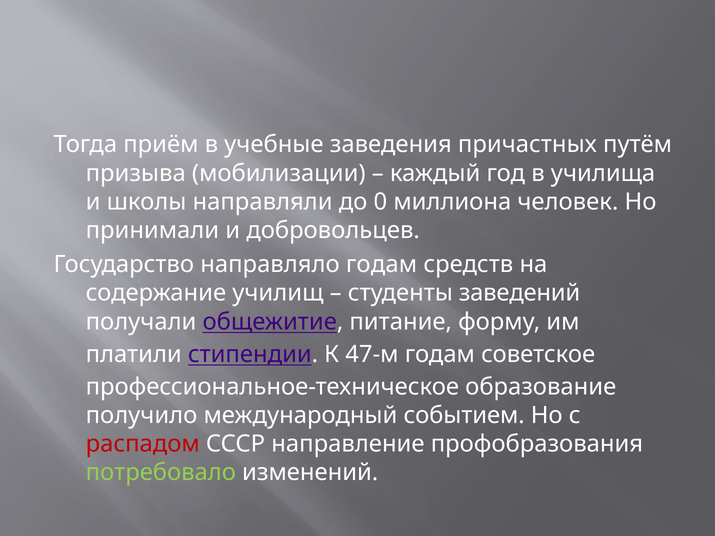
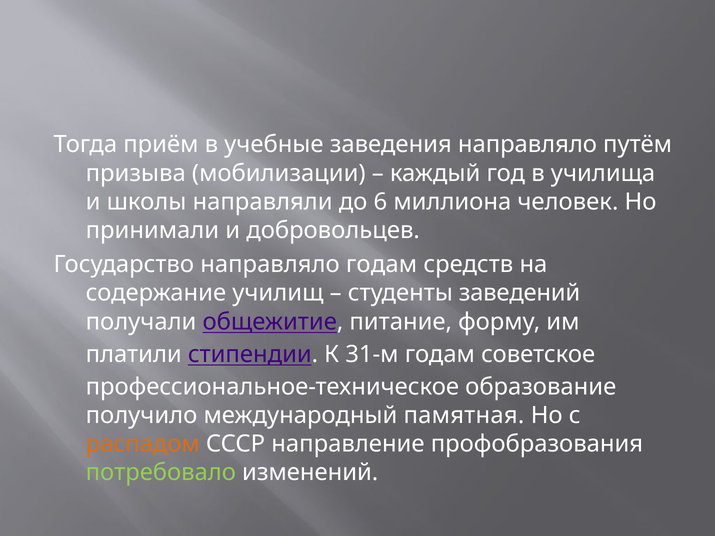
заведения причастных: причастных -> направляло
0: 0 -> 6
47-м: 47-м -> 31-м
событием: событием -> памятная
распадом colour: red -> orange
